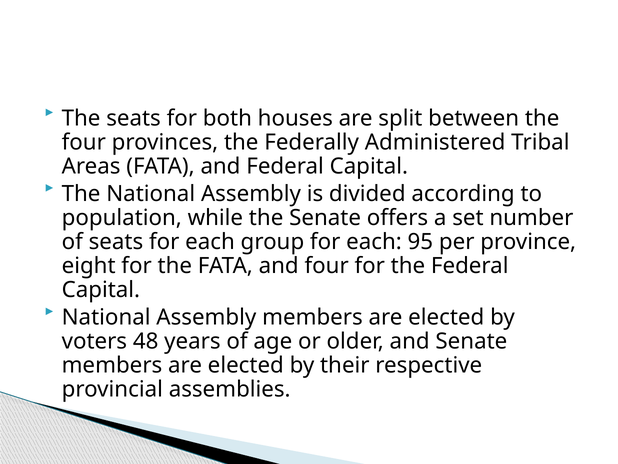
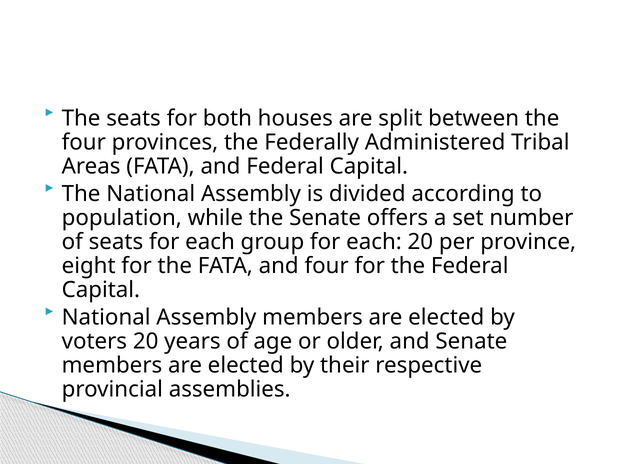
each 95: 95 -> 20
voters 48: 48 -> 20
